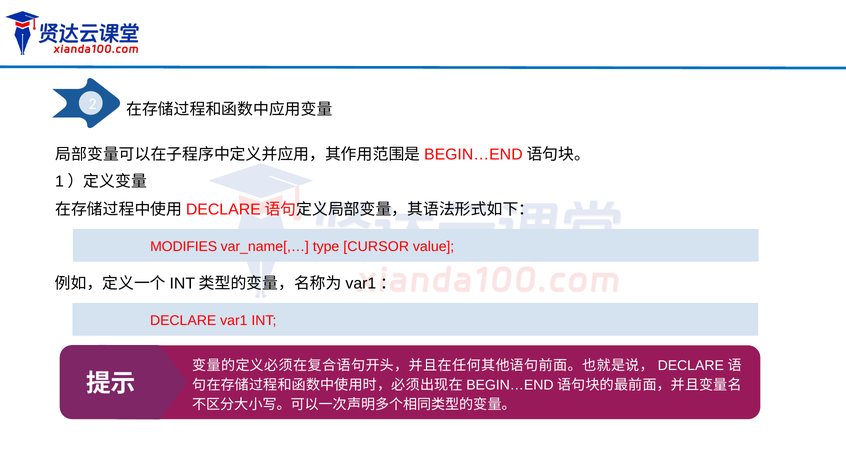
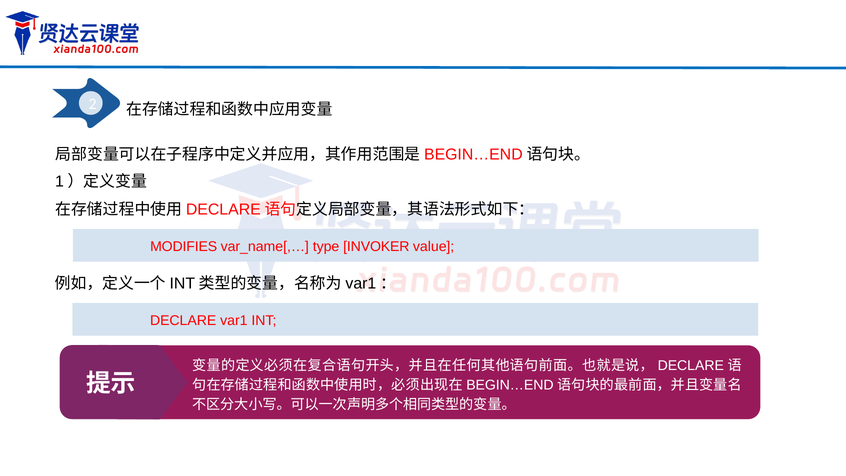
CURSOR: CURSOR -> INVOKER
